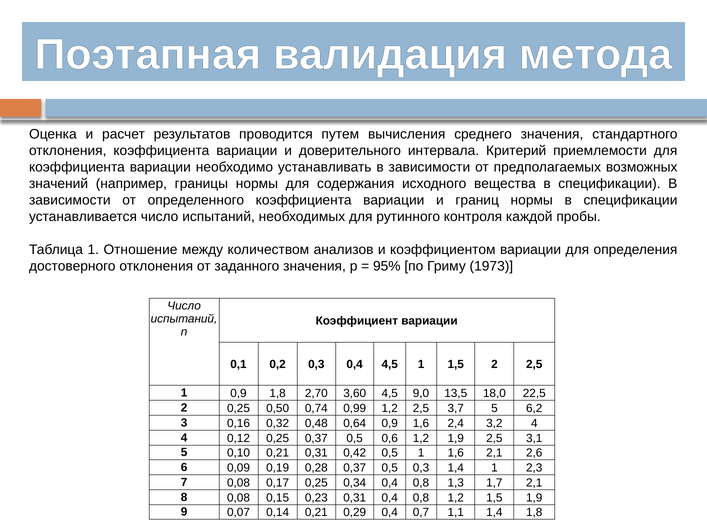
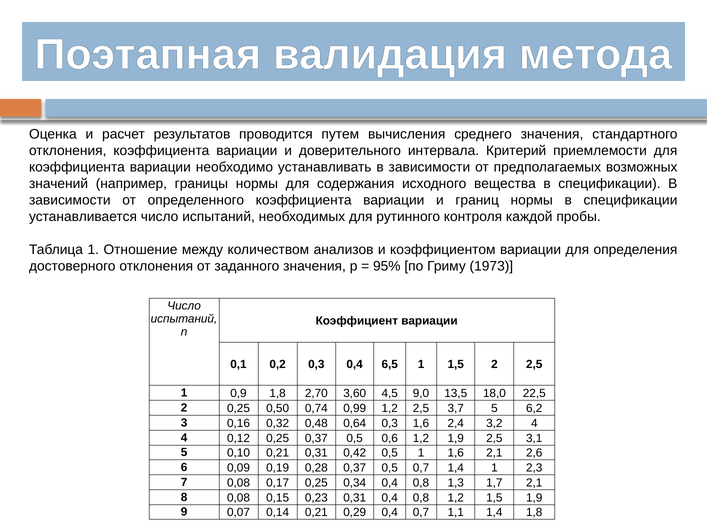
0,4 4,5: 4,5 -> 6,5
0,64 0,9: 0,9 -> 0,3
0,5 0,3: 0,3 -> 0,7
